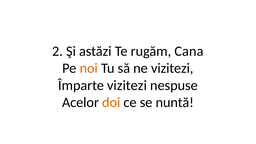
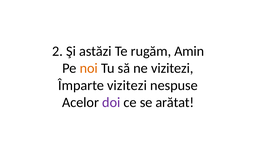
Cana: Cana -> Amin
doi colour: orange -> purple
nuntă: nuntă -> arătat
